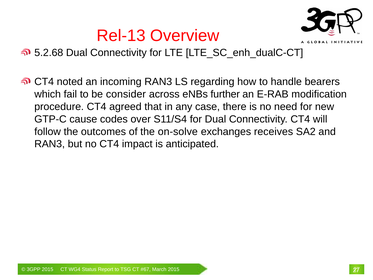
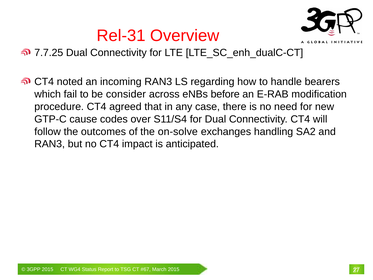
Rel-13: Rel-13 -> Rel-31
5.2.68: 5.2.68 -> 7.7.25
further: further -> before
receives: receives -> handling
